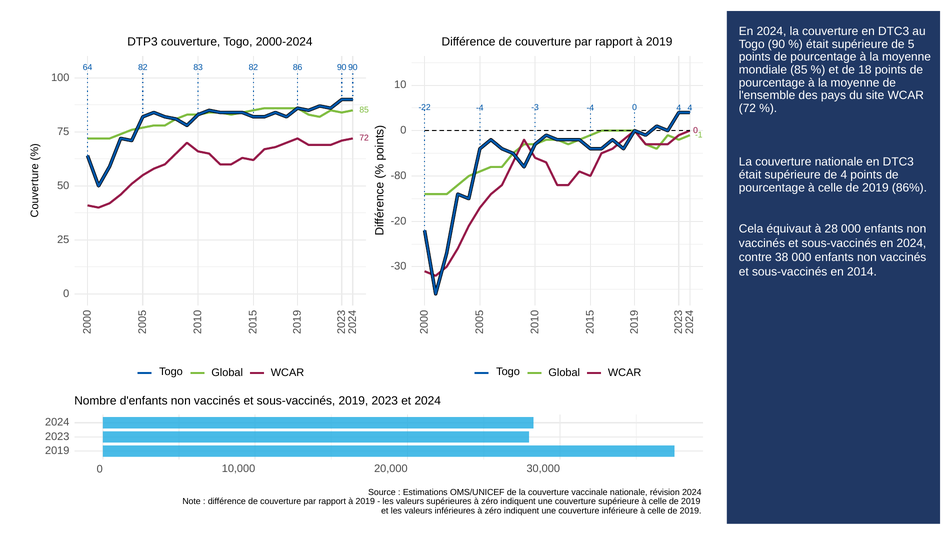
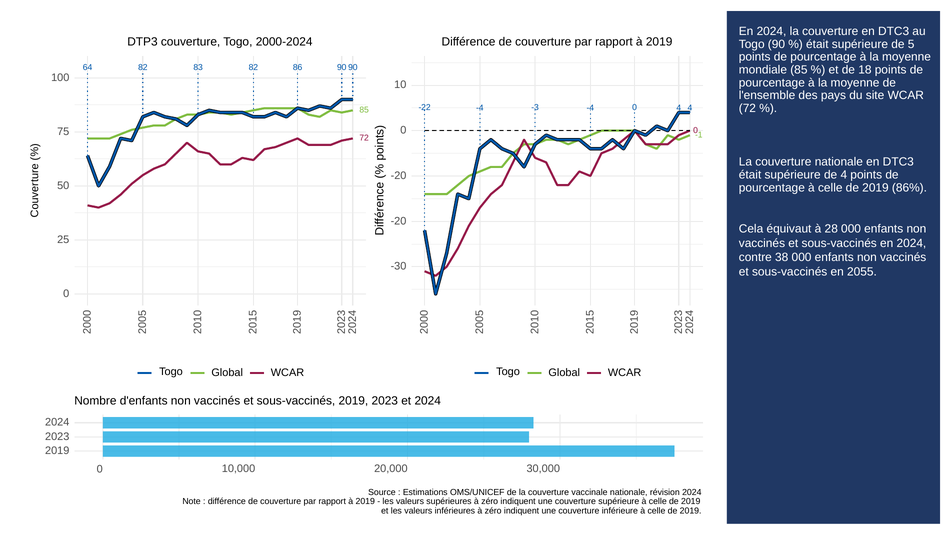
-80 at (399, 176): -80 -> -20
2014: 2014 -> 2055
